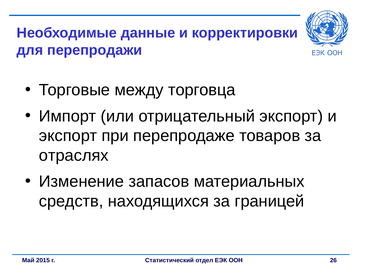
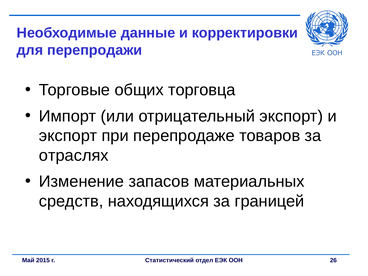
между: между -> общих
